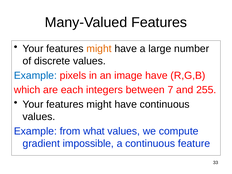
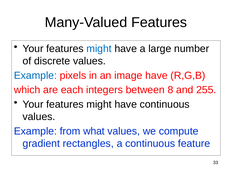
might at (99, 49) colour: orange -> blue
7: 7 -> 8
impossible: impossible -> rectangles
